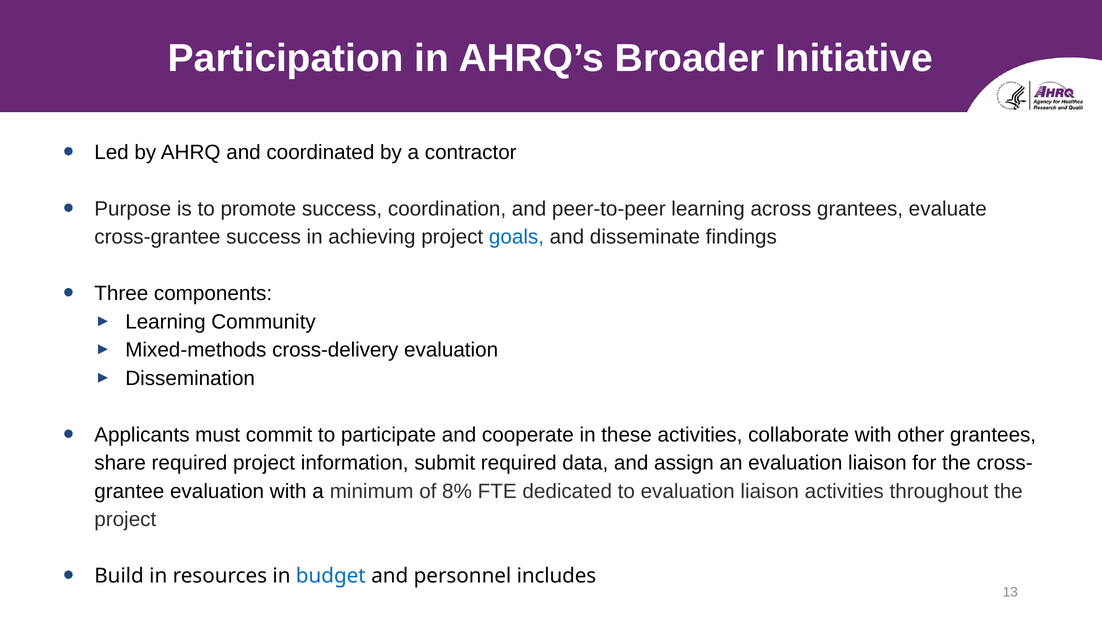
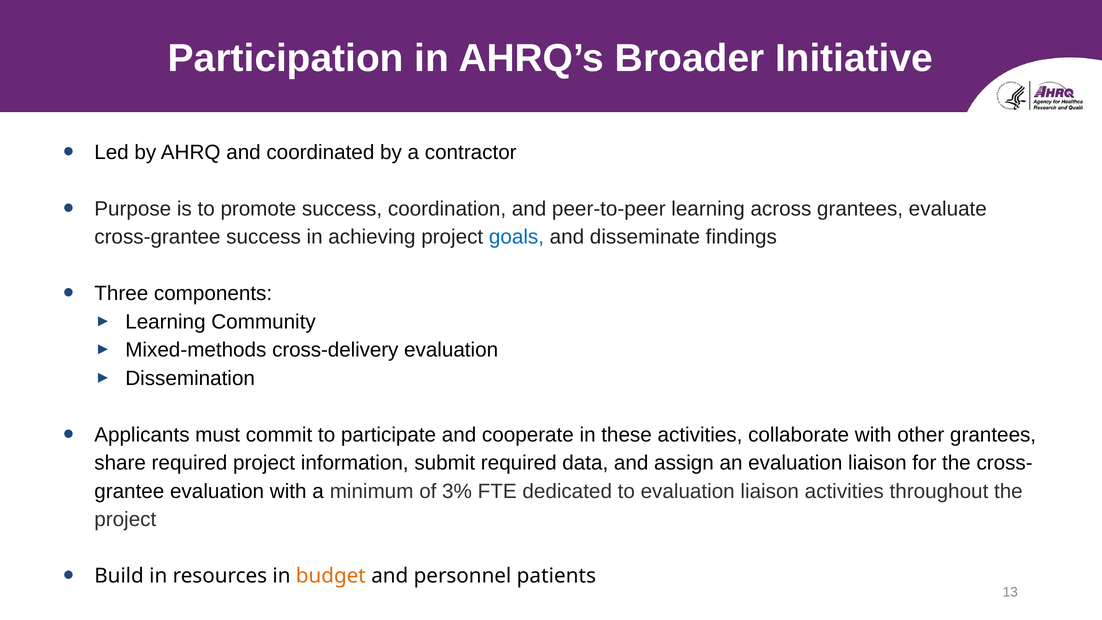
8%: 8% -> 3%
budget colour: blue -> orange
includes: includes -> patients
